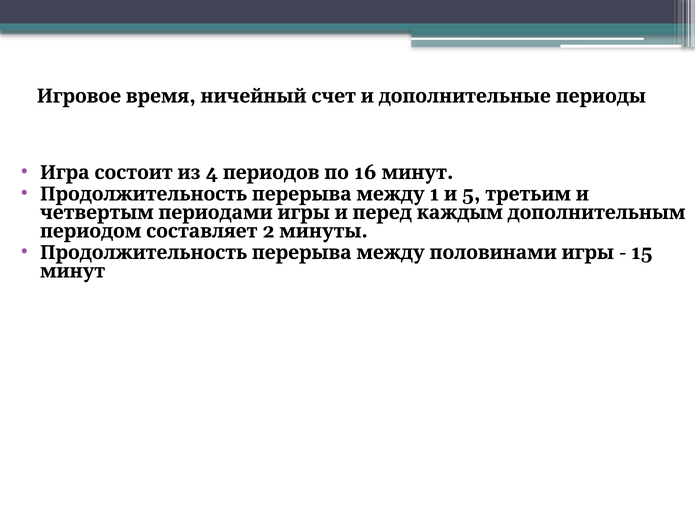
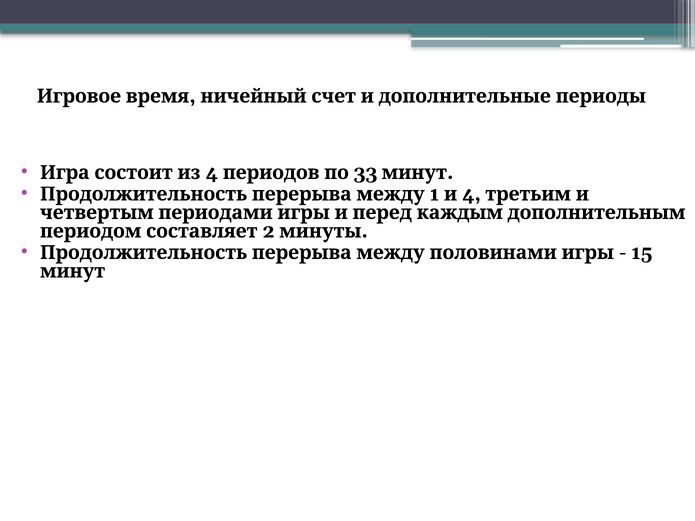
16: 16 -> 33
1 5: 5 -> 4
